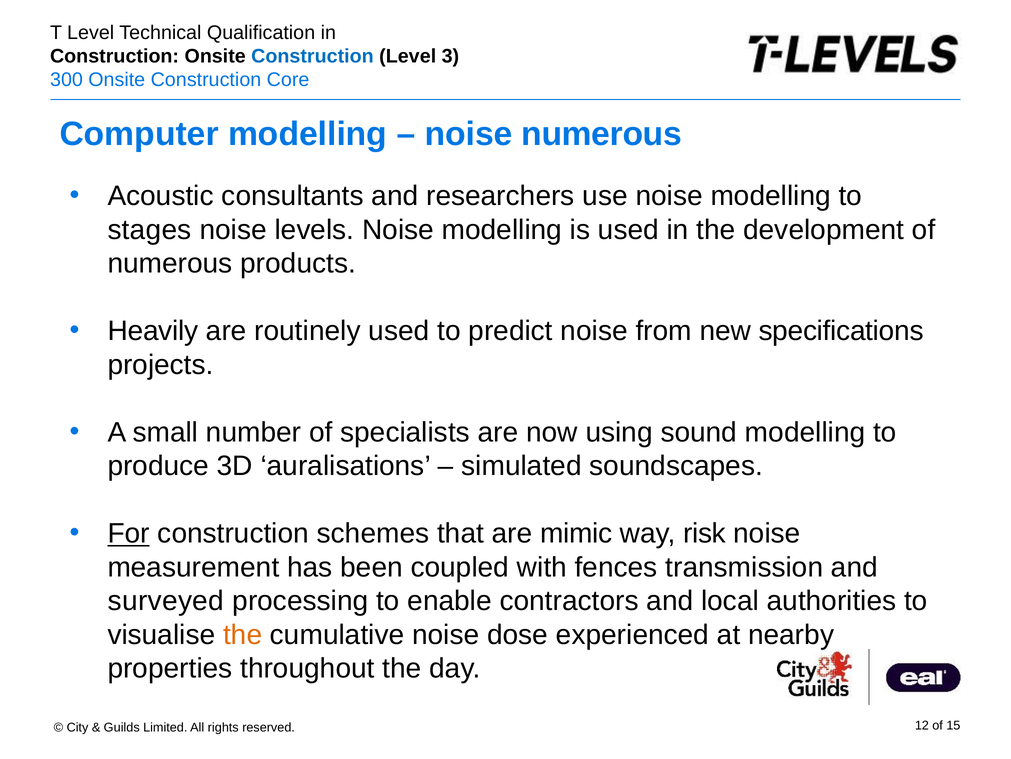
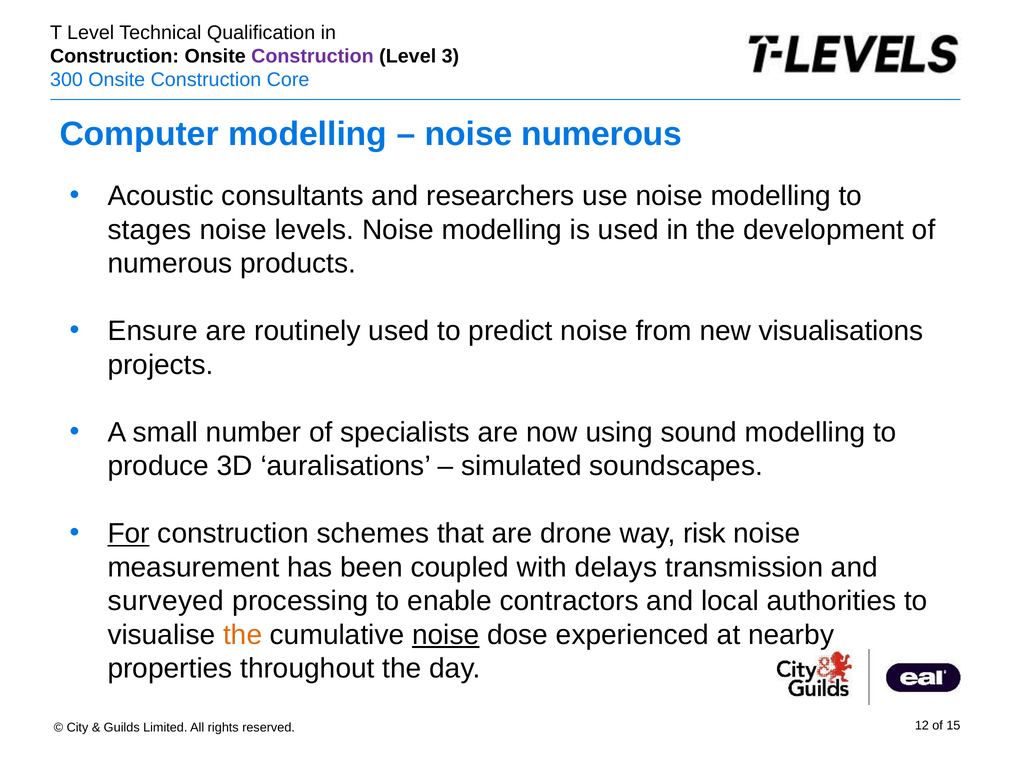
Construction at (312, 56) colour: blue -> purple
Heavily: Heavily -> Ensure
specifications: specifications -> visualisations
mimic: mimic -> drone
fences: fences -> delays
noise at (446, 634) underline: none -> present
